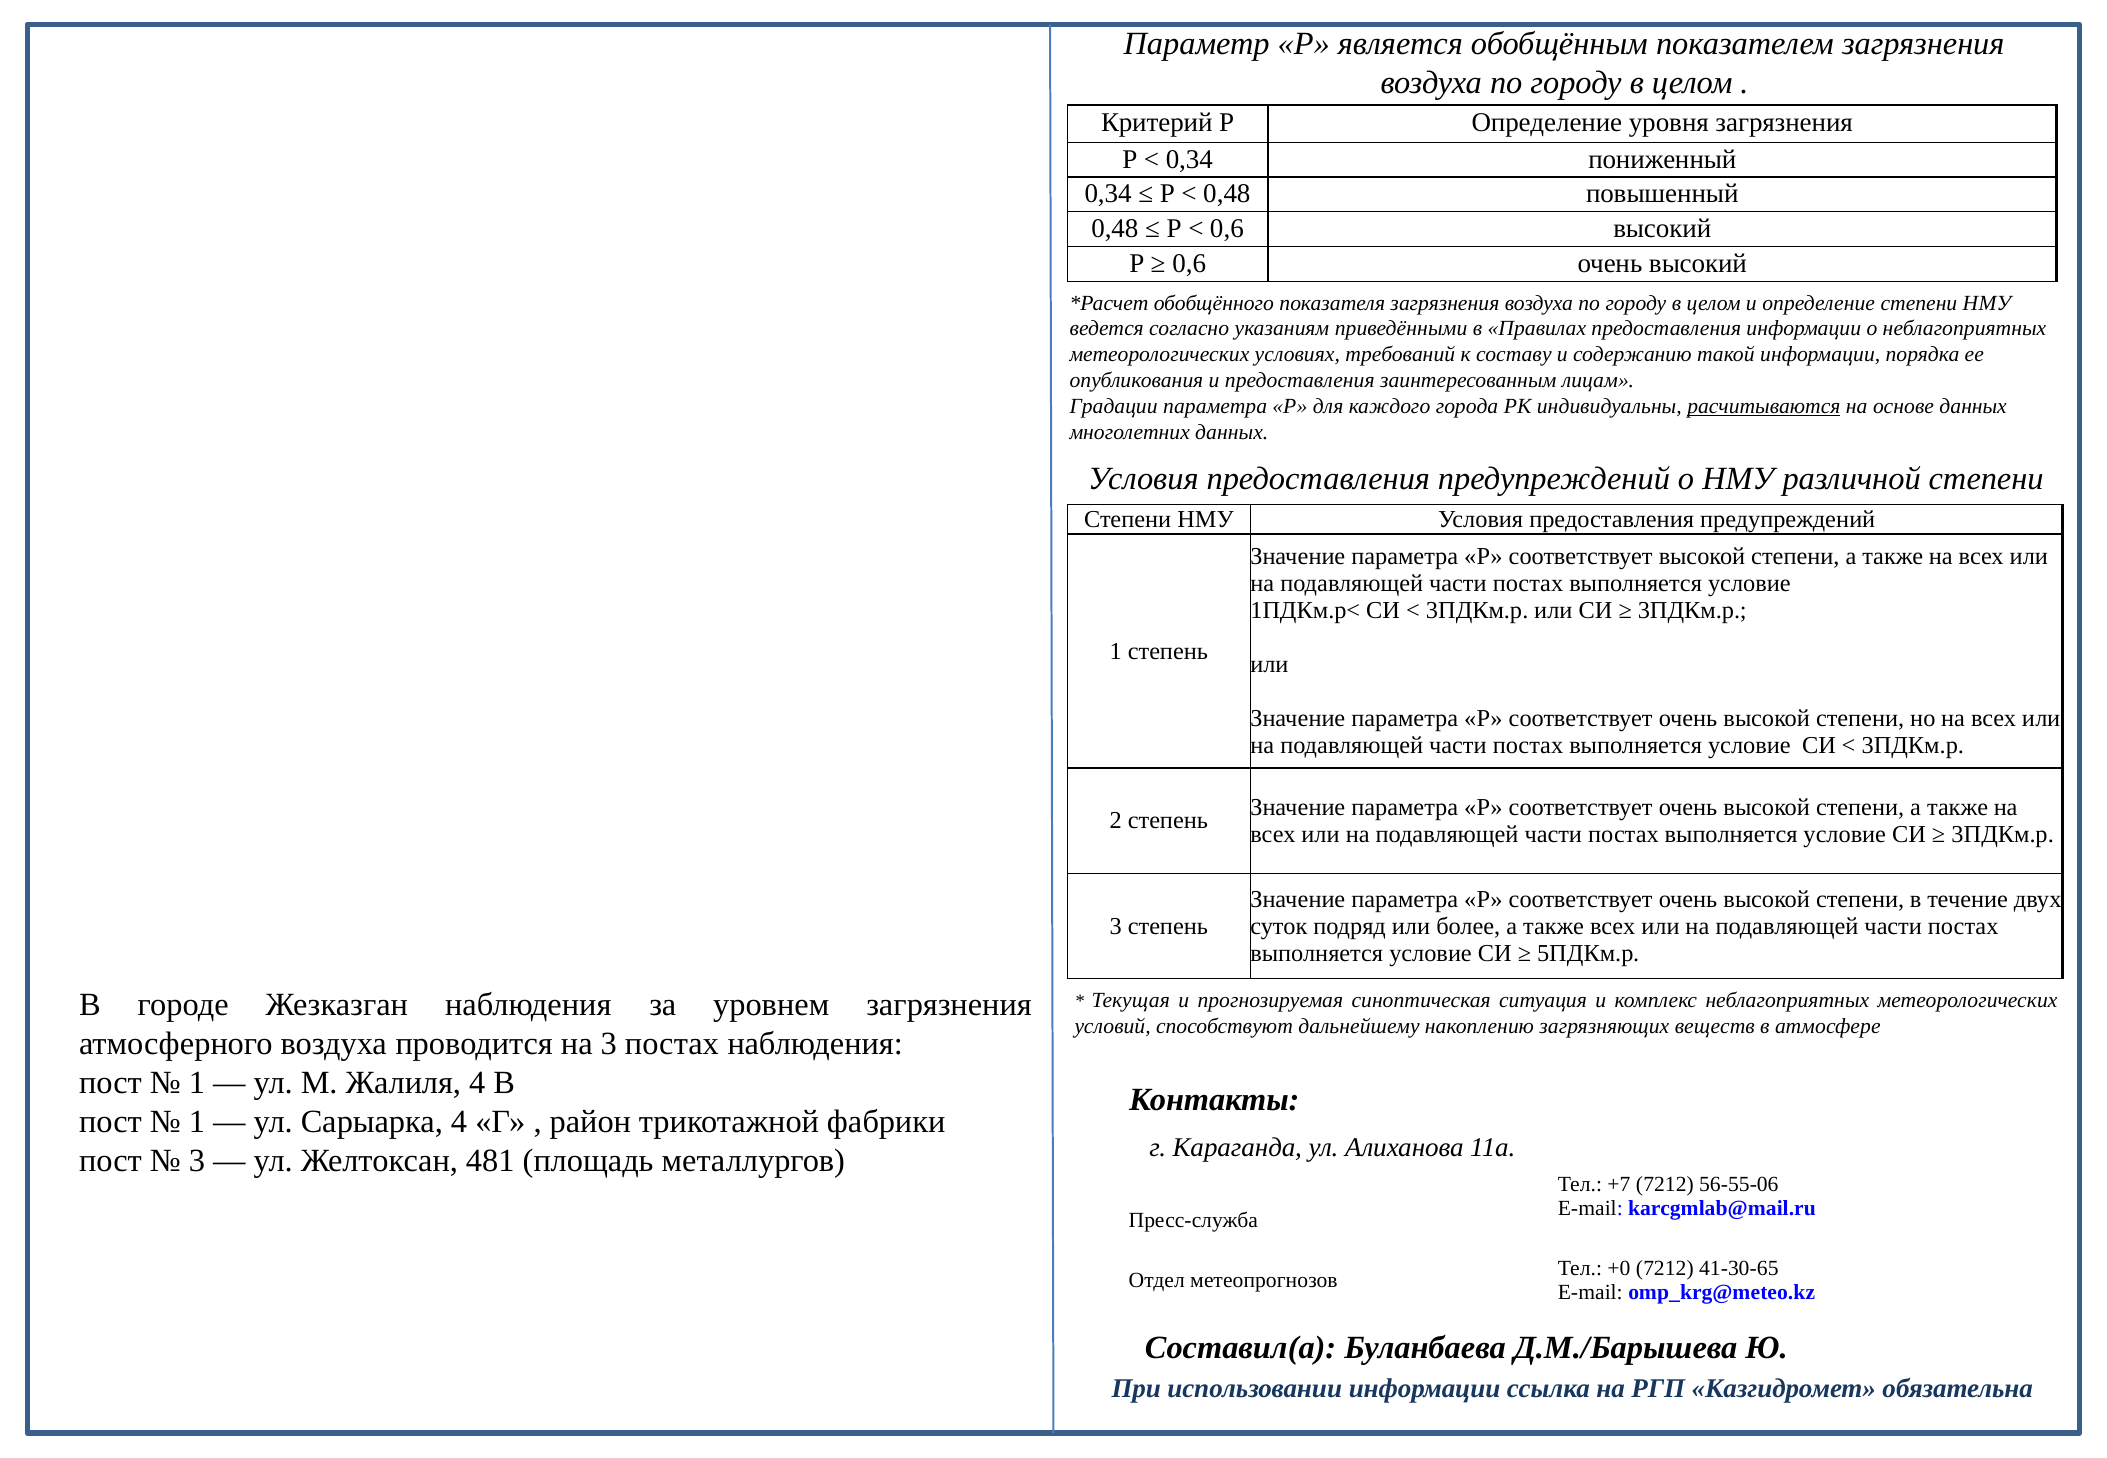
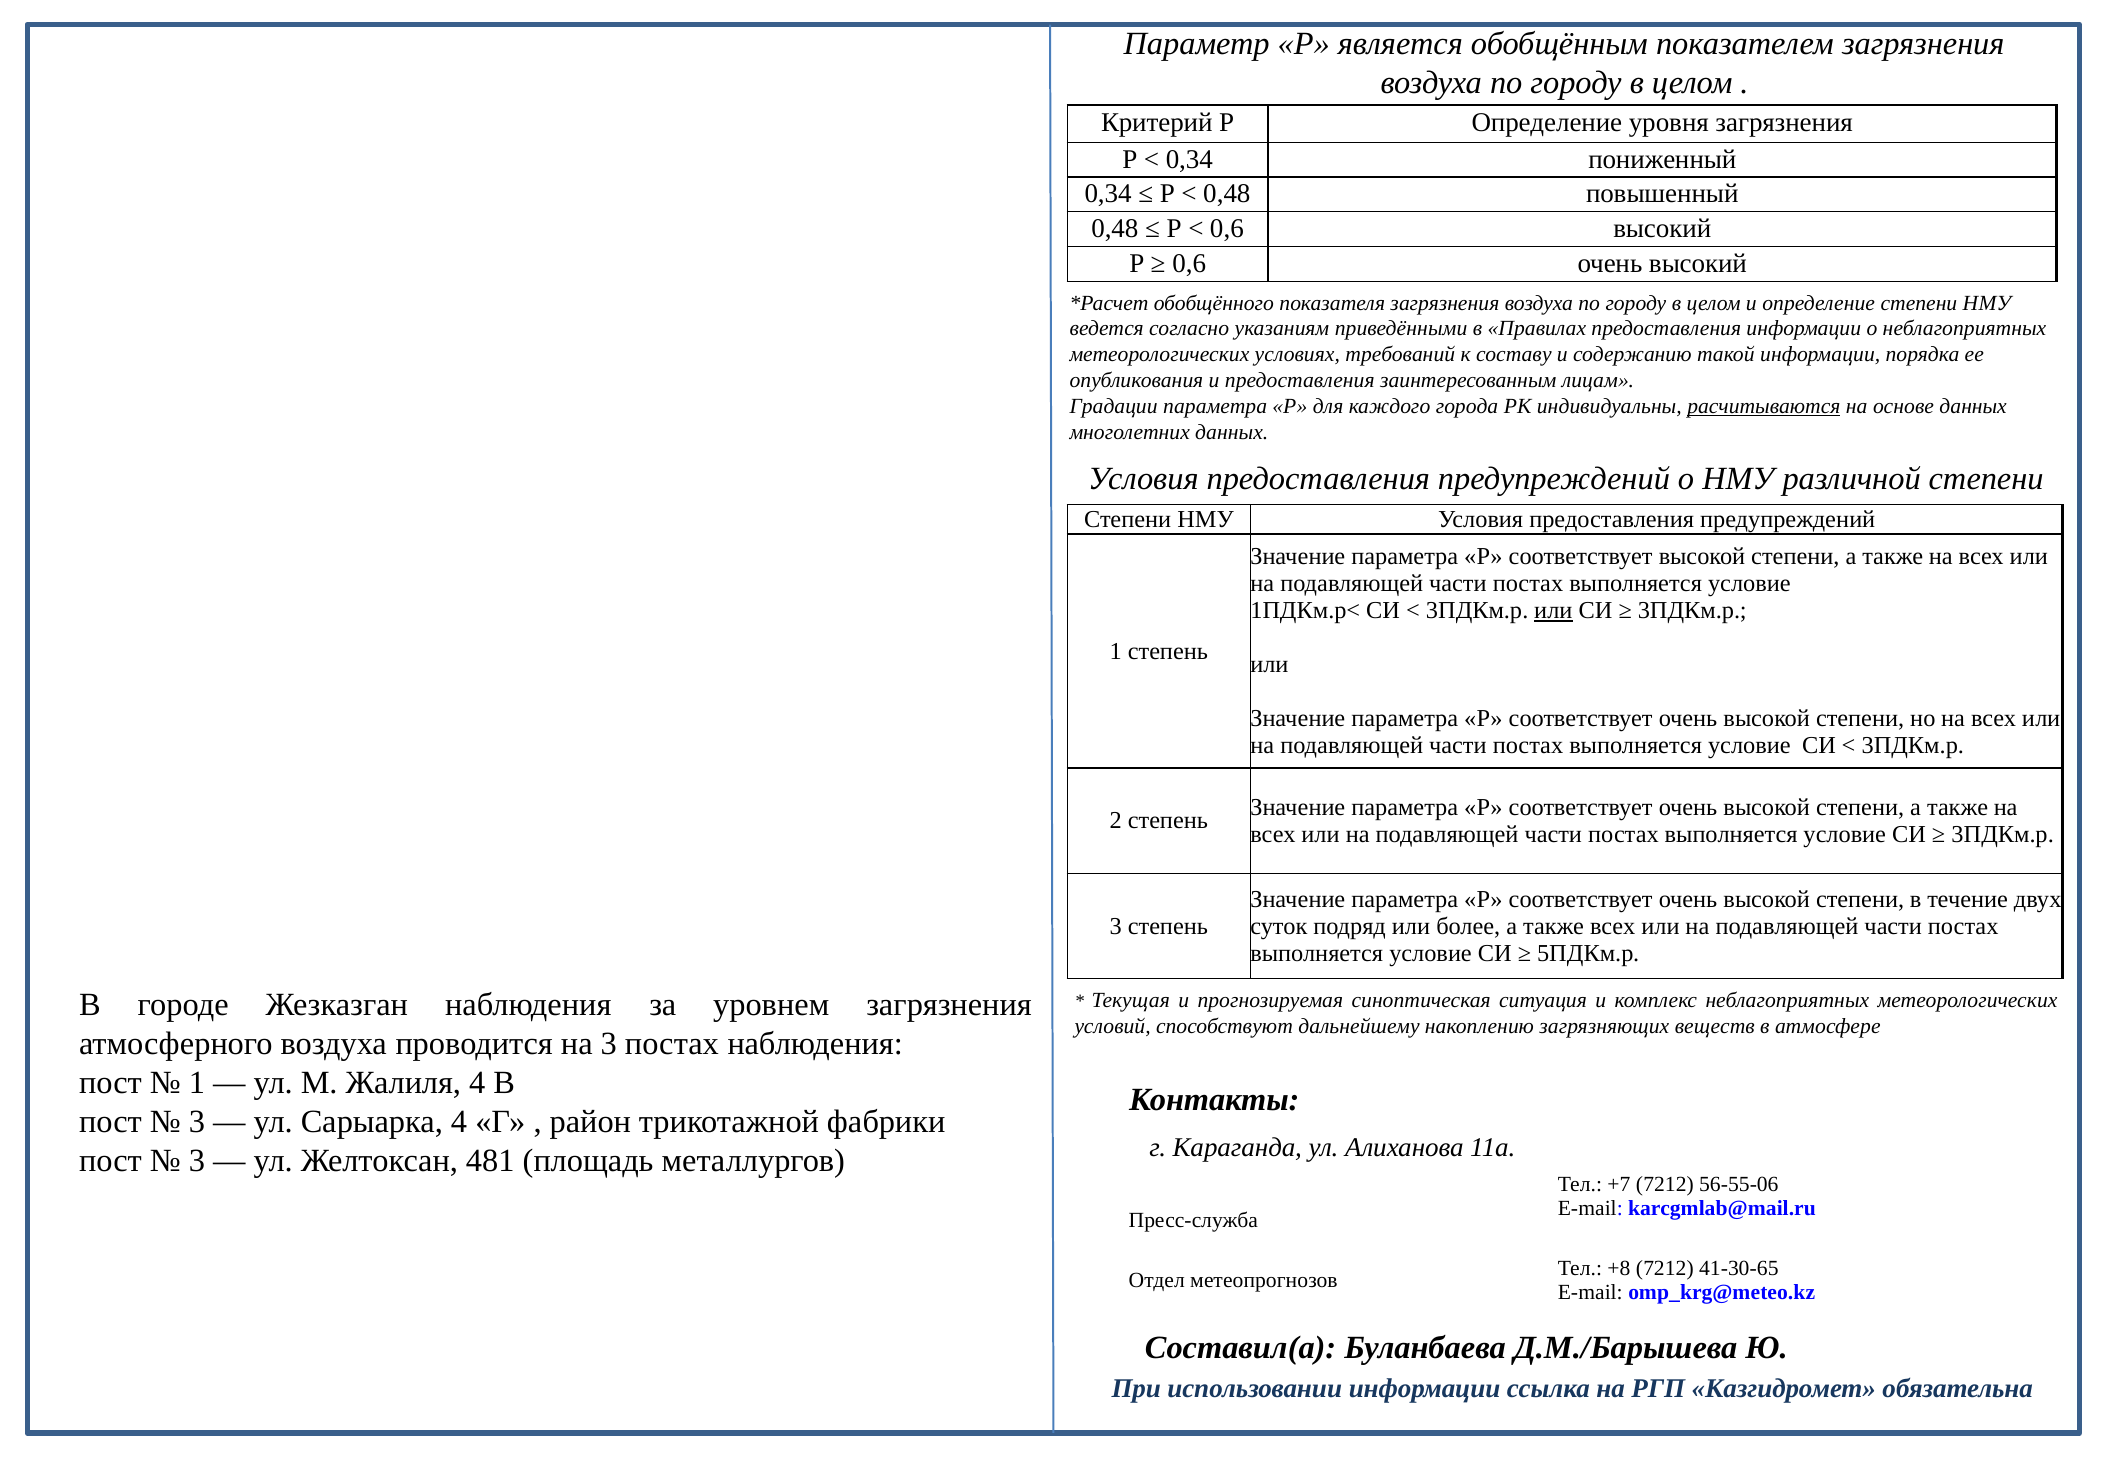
или at (1553, 611) underline: none -> present
1 at (197, 1122): 1 -> 3
+0: +0 -> +8
